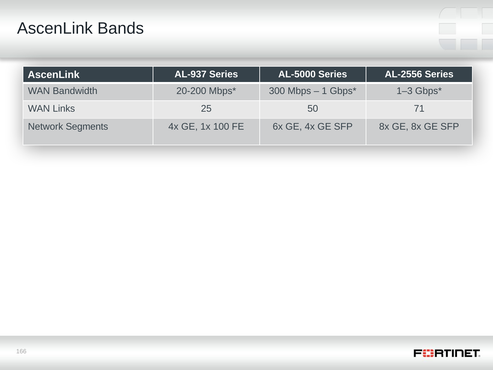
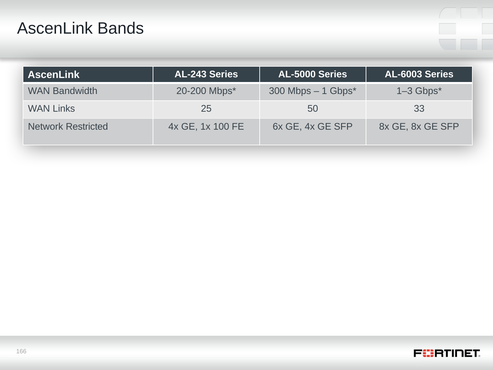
AL-937: AL-937 -> AL-243
AL-2556: AL-2556 -> AL-6003
71: 71 -> 33
Segments: Segments -> Restricted
